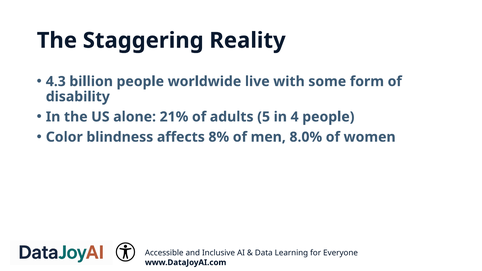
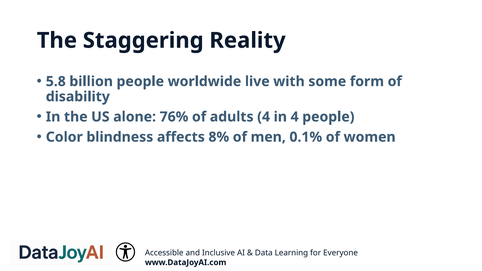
4.3: 4.3 -> 5.8
21%: 21% -> 76%
adults 5: 5 -> 4
8.0%: 8.0% -> 0.1%
